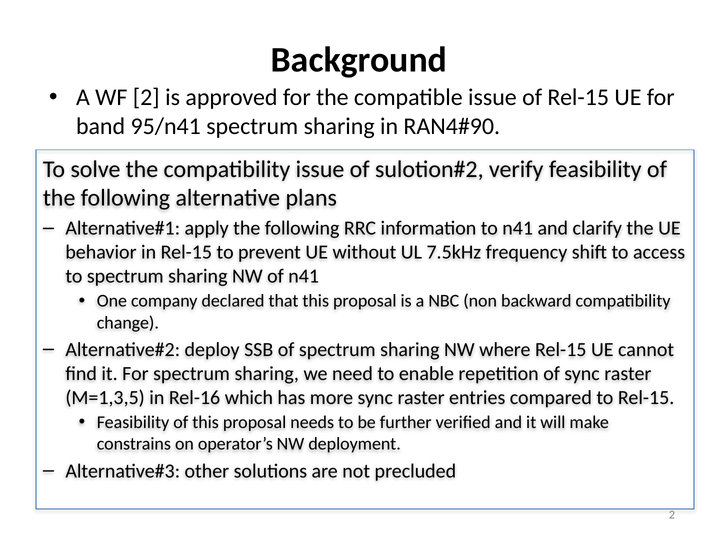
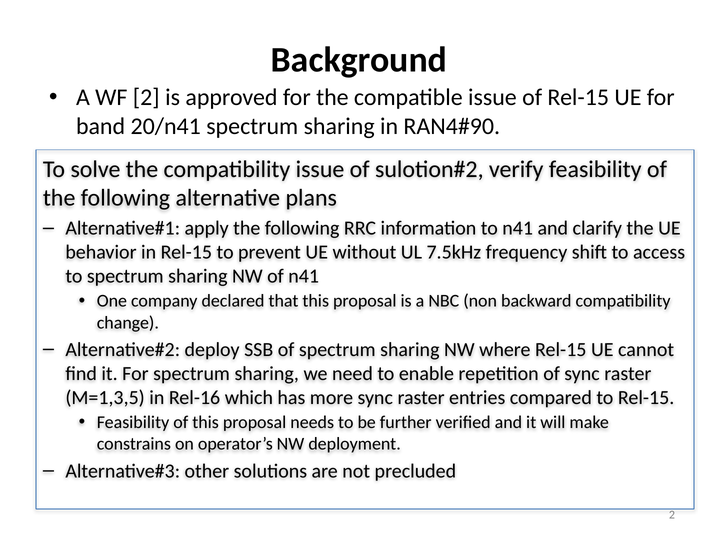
95/n41: 95/n41 -> 20/n41
